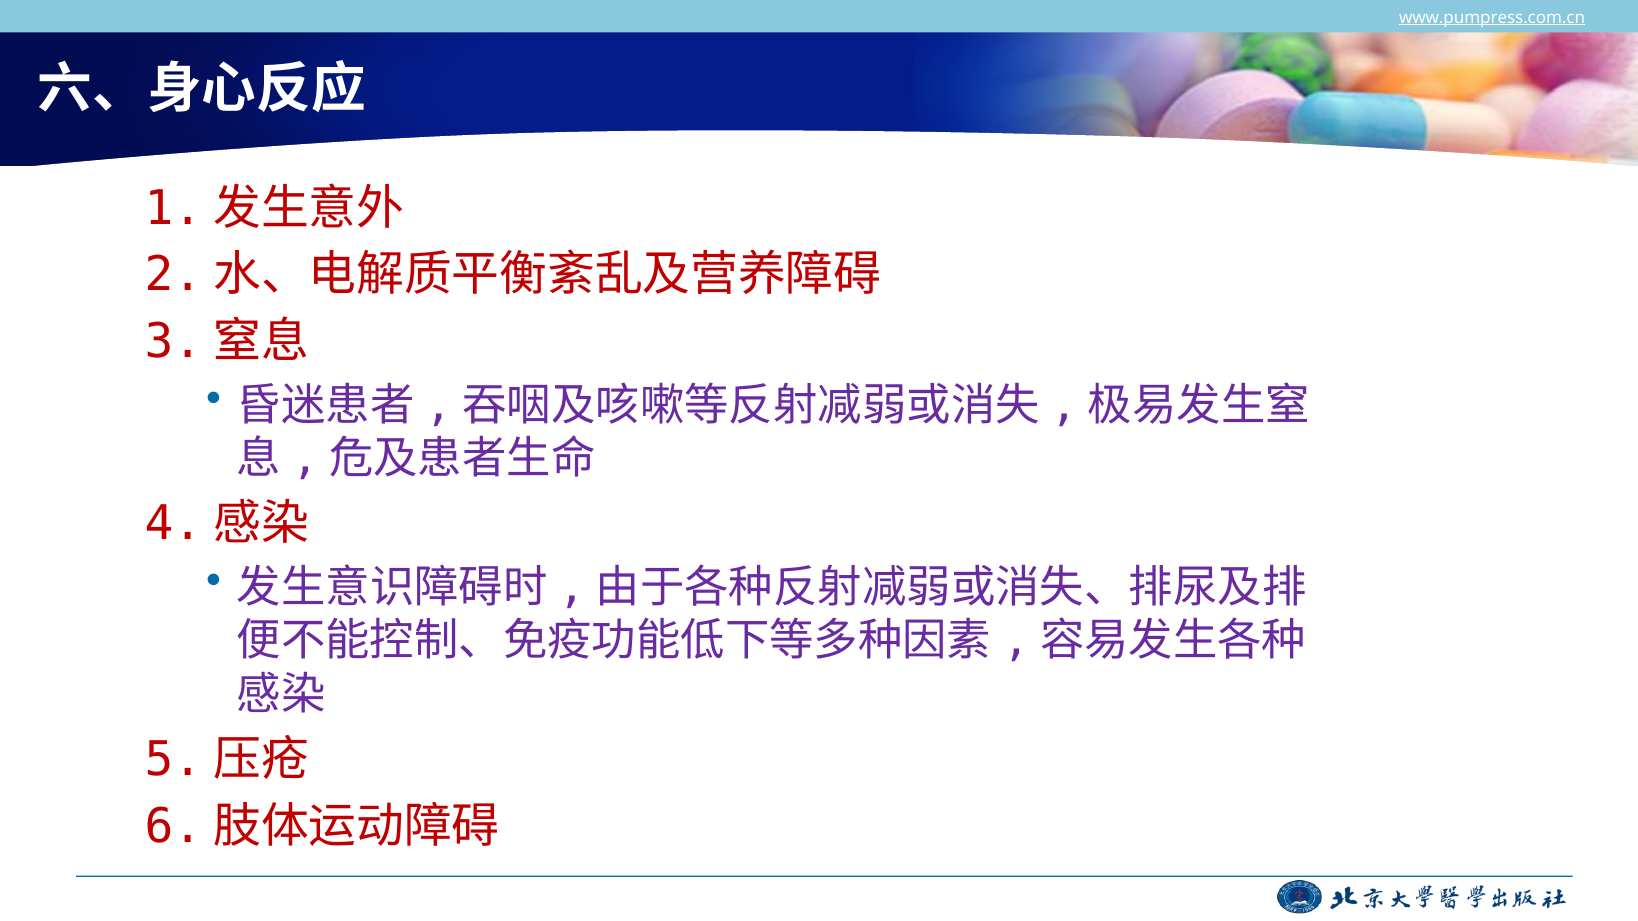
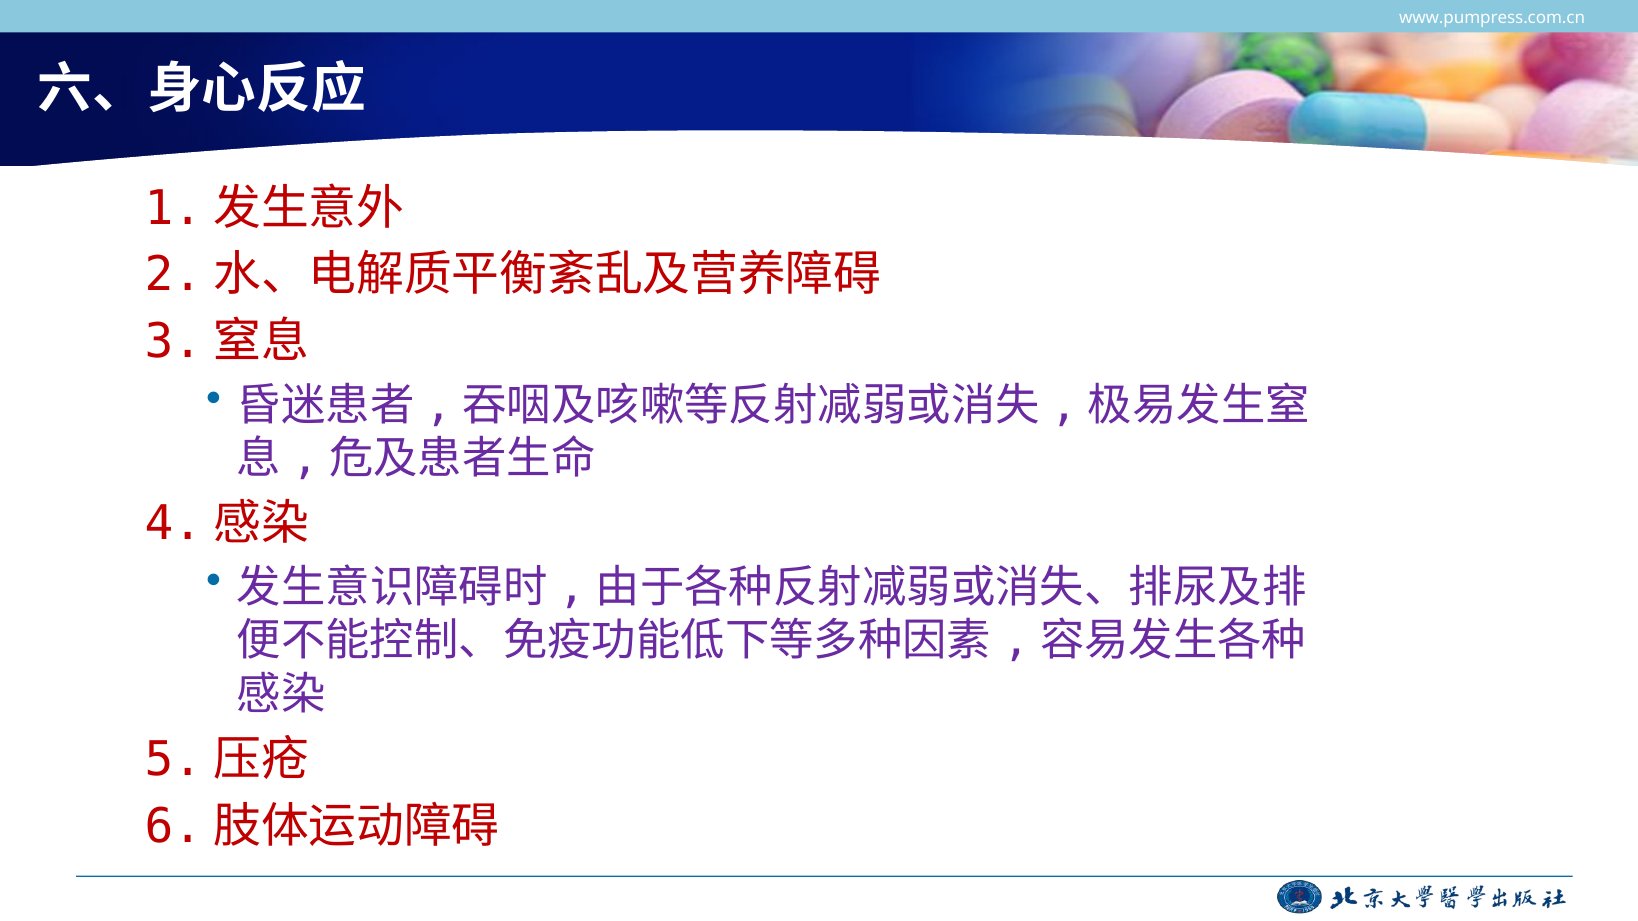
www.pumpress.com.cn underline: present -> none
